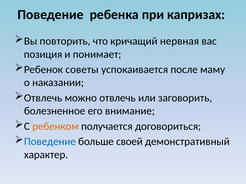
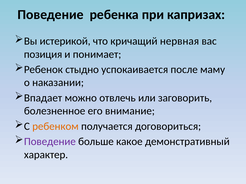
повторить: повторить -> истерикой
советы: советы -> стыдно
Отвлечь at (43, 98): Отвлечь -> Впадает
Поведение at (50, 142) colour: blue -> purple
своей: своей -> какое
